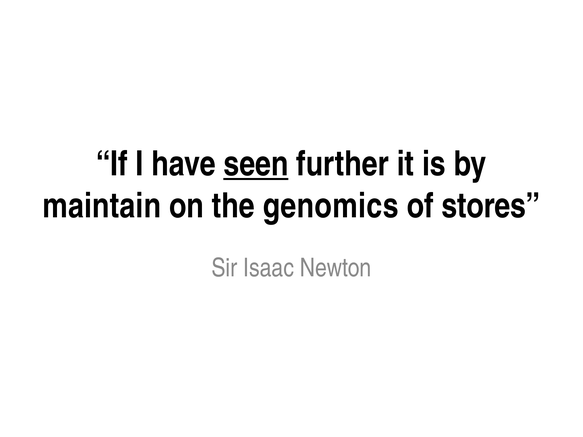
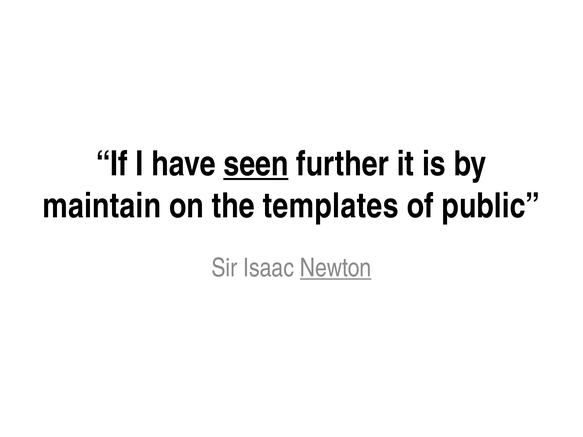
genomics: genomics -> templates
stores: stores -> public
Newton underline: none -> present
